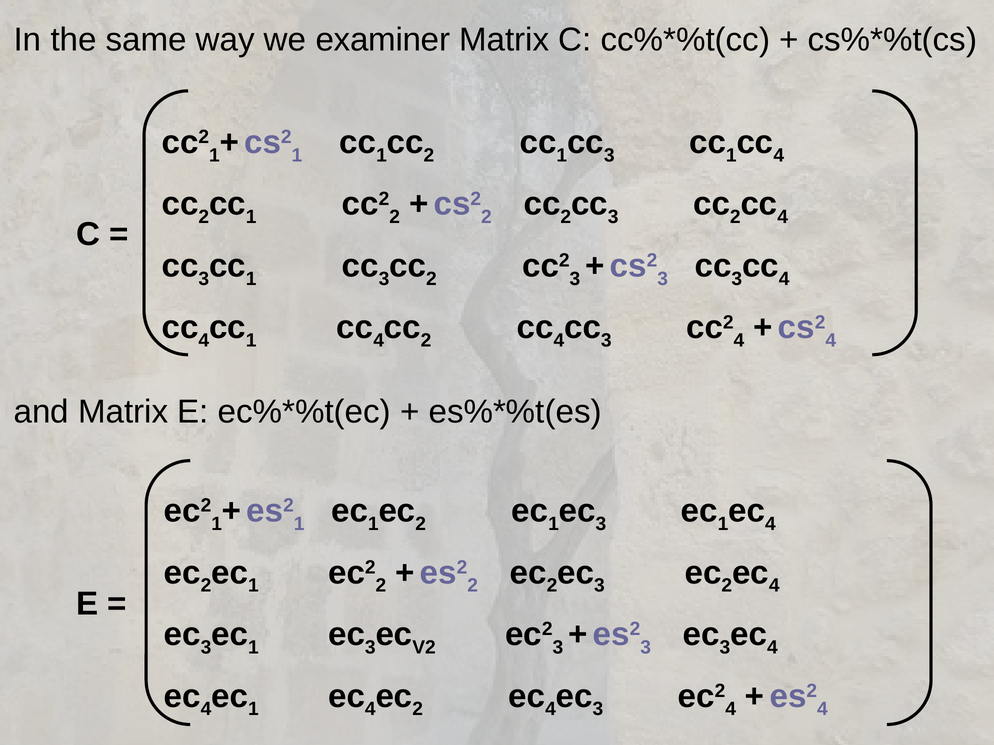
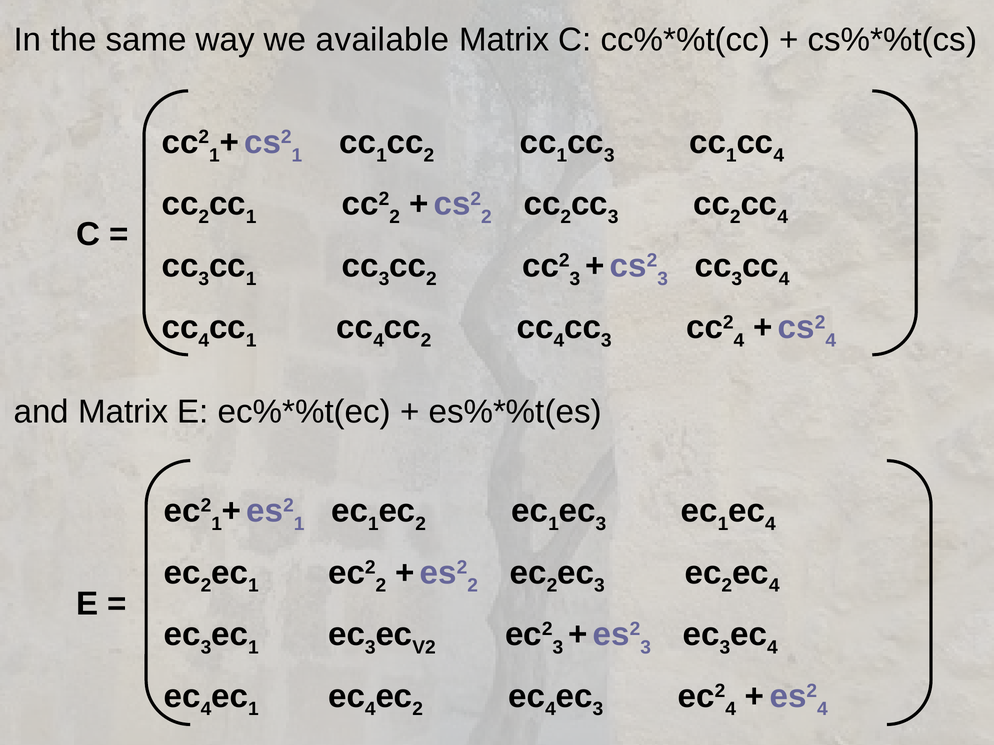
examiner: examiner -> available
